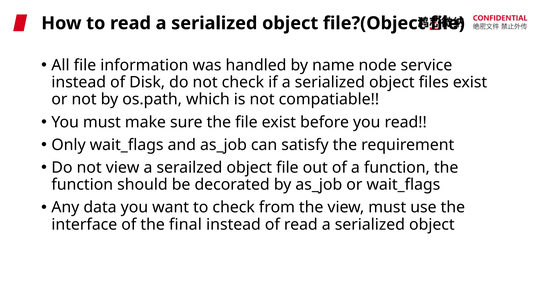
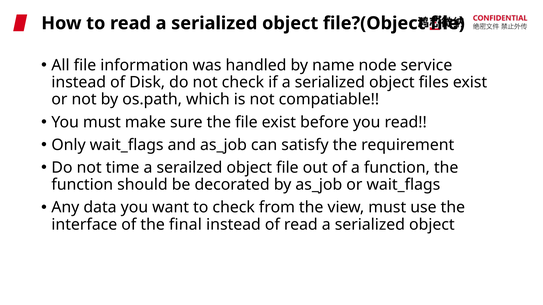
not view: view -> time
